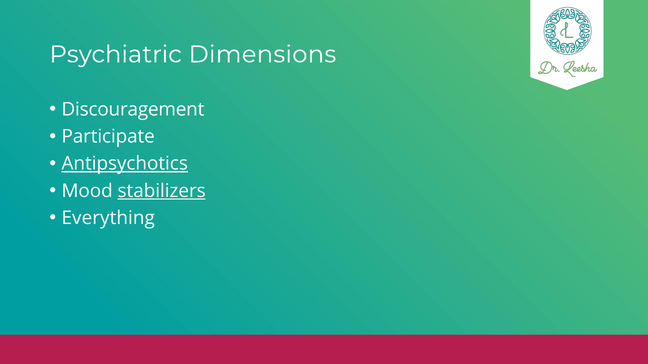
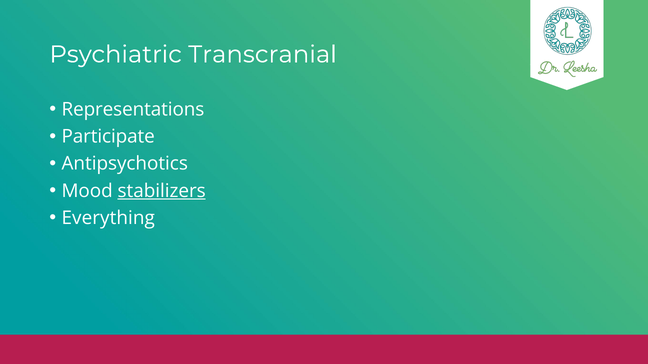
Dimensions: Dimensions -> Transcranial
Discouragement: Discouragement -> Representations
Antipsychotics underline: present -> none
